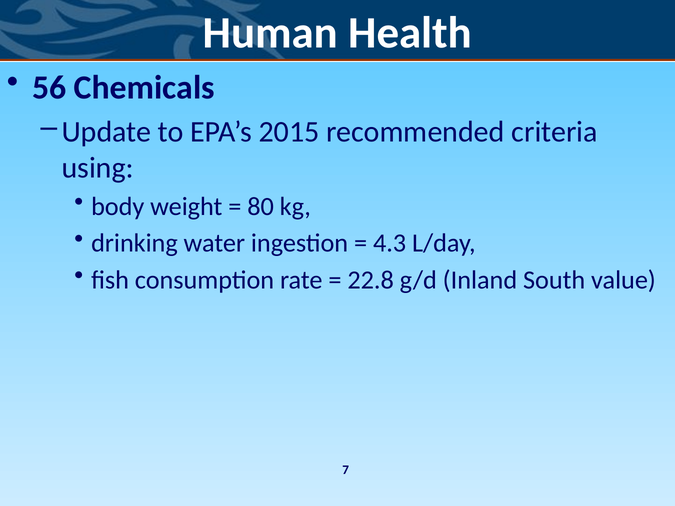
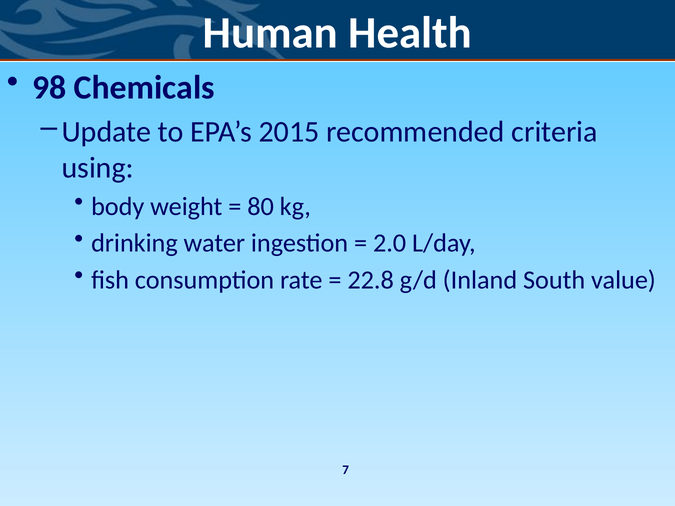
56: 56 -> 98
4.3: 4.3 -> 2.0
